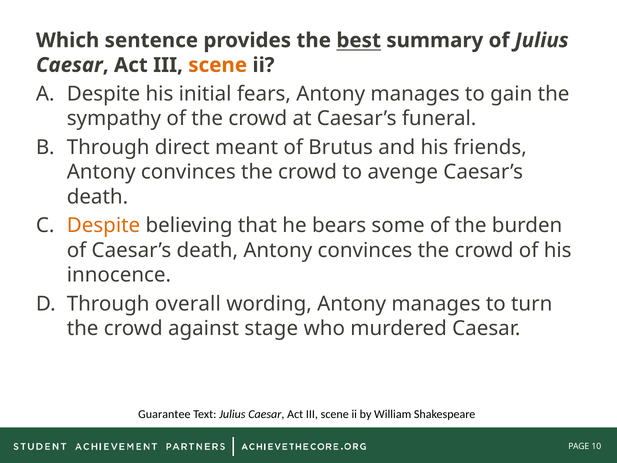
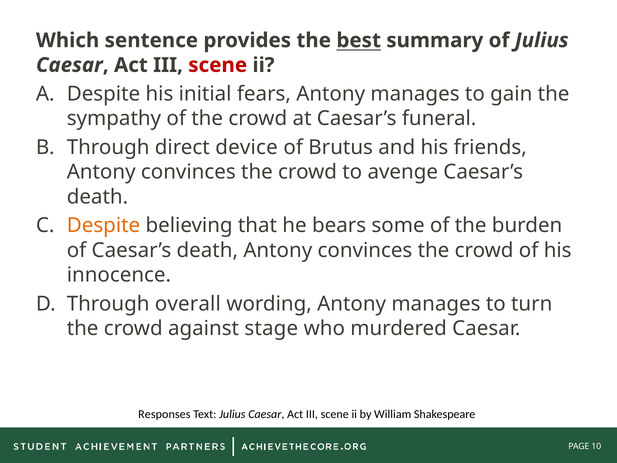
scene at (218, 65) colour: orange -> red
meant: meant -> device
Guarantee: Guarantee -> Responses
